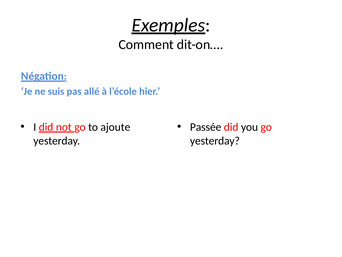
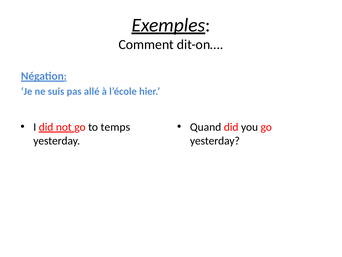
ajoute: ajoute -> temps
Passée: Passée -> Quand
